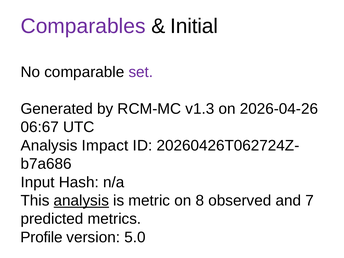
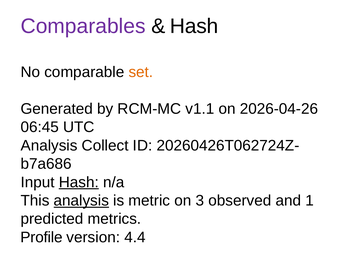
Initial at (194, 26): Initial -> Hash
set colour: purple -> orange
v1.3: v1.3 -> v1.1
06:67: 06:67 -> 06:45
Impact: Impact -> Collect
Hash at (79, 182) underline: none -> present
8: 8 -> 3
7: 7 -> 1
5.0: 5.0 -> 4.4
